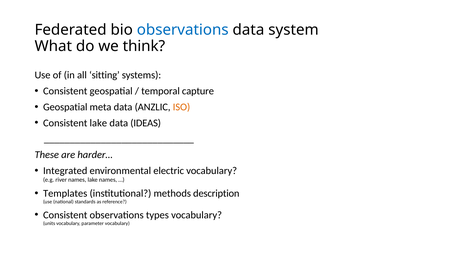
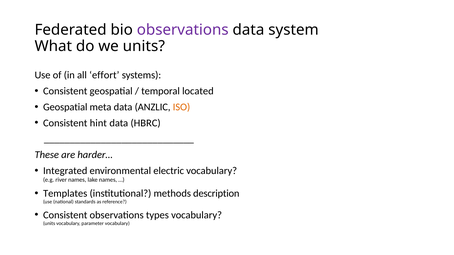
observations at (183, 30) colour: blue -> purple
we think: think -> units
sitting: sitting -> effort
capture: capture -> located
Consistent lake: lake -> hint
IDEAS: IDEAS -> HBRC
